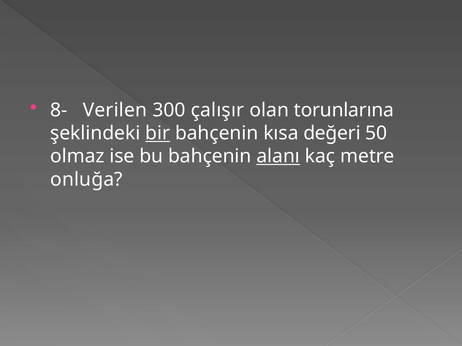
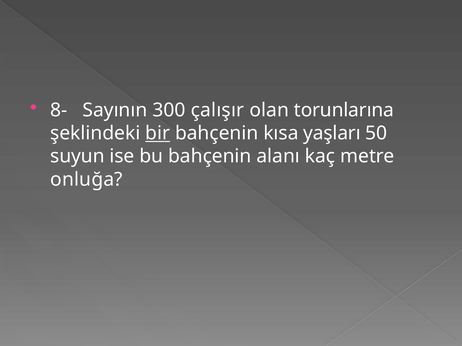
Verilen: Verilen -> Sayının
değeri: değeri -> yaşları
olmaz: olmaz -> suyun
alanı underline: present -> none
